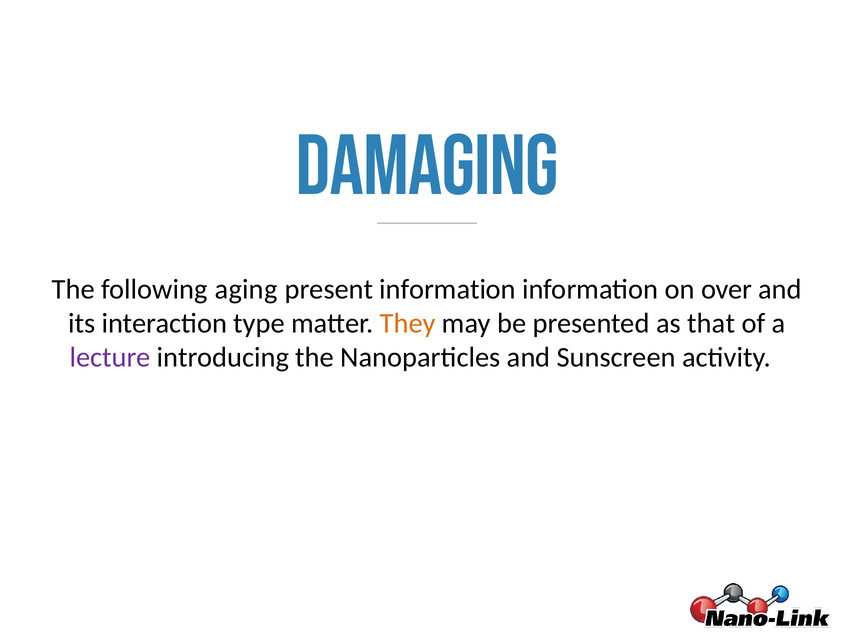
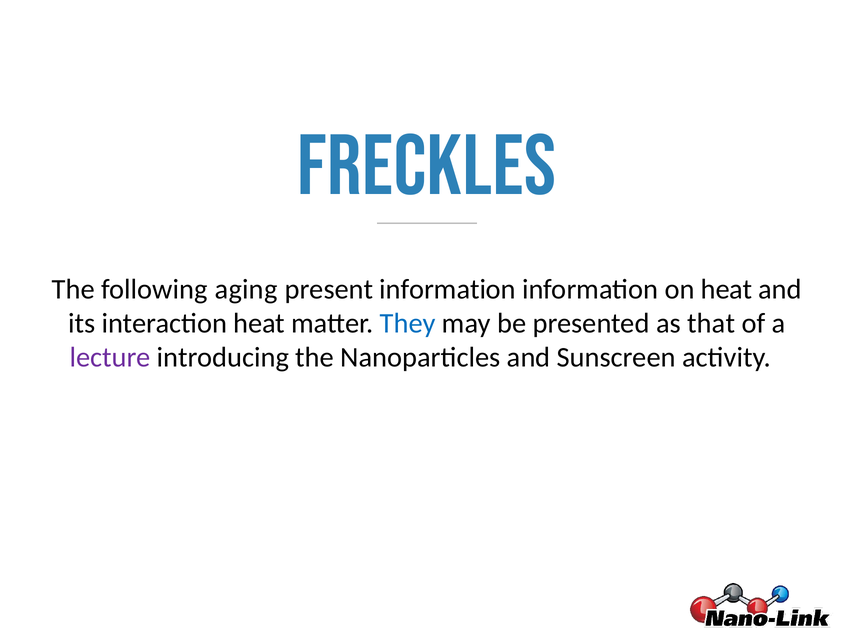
Damaging: Damaging -> Freckles
on over: over -> heat
interaction type: type -> heat
They colour: orange -> blue
